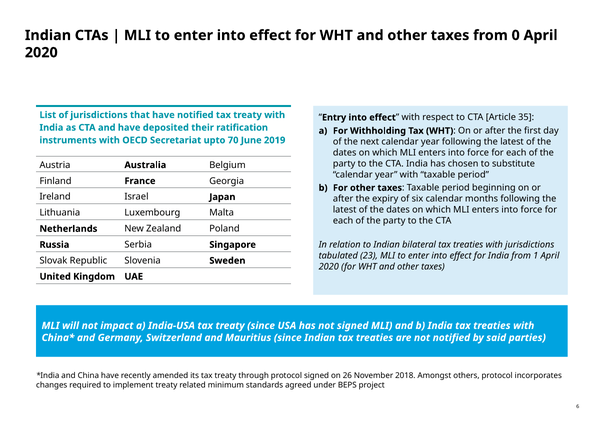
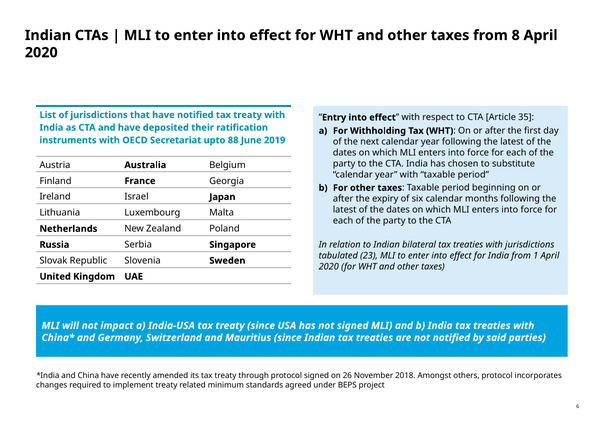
0: 0 -> 8
70: 70 -> 88
